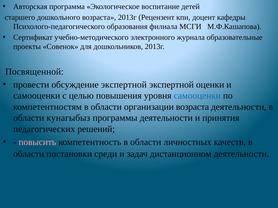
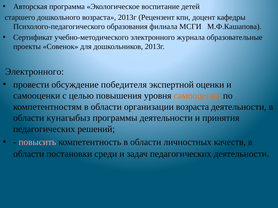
Посвященной at (34, 72): Посвященной -> Электронного
обсуждение экспертной: экспертной -> победителя
самооценки at (197, 96) colour: blue -> orange
задач дистанционном: дистанционном -> педагогических
